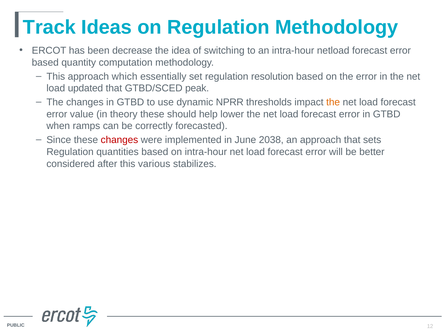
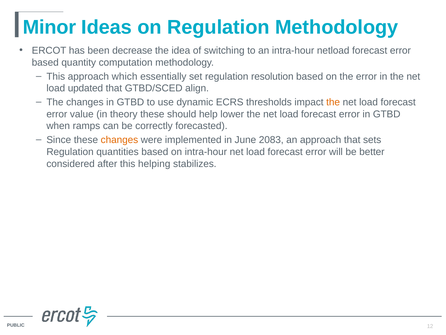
Track: Track -> Minor
peak: peak -> align
NPRR: NPRR -> ECRS
changes at (119, 140) colour: red -> orange
2038: 2038 -> 2083
various: various -> helping
